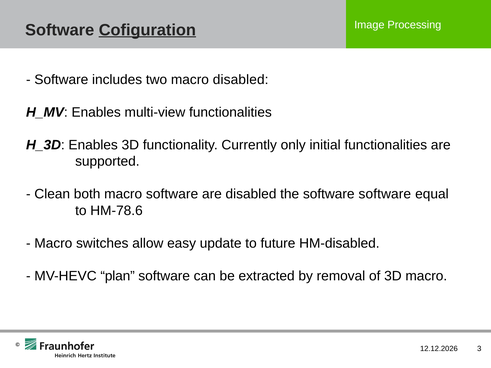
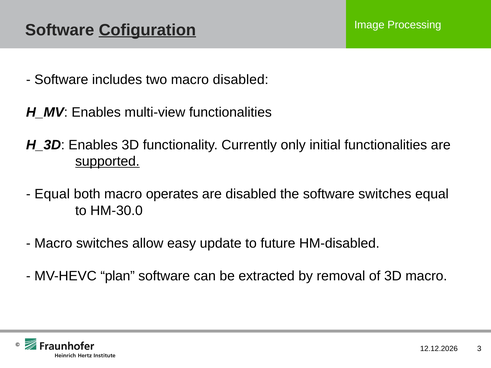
supported underline: none -> present
Clean at (52, 194): Clean -> Equal
macro software: software -> operates
software software: software -> switches
HM-78.6: HM-78.6 -> HM-30.0
